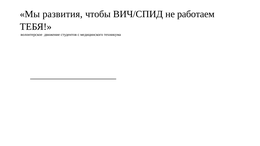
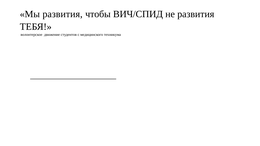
не работаем: работаем -> развития
